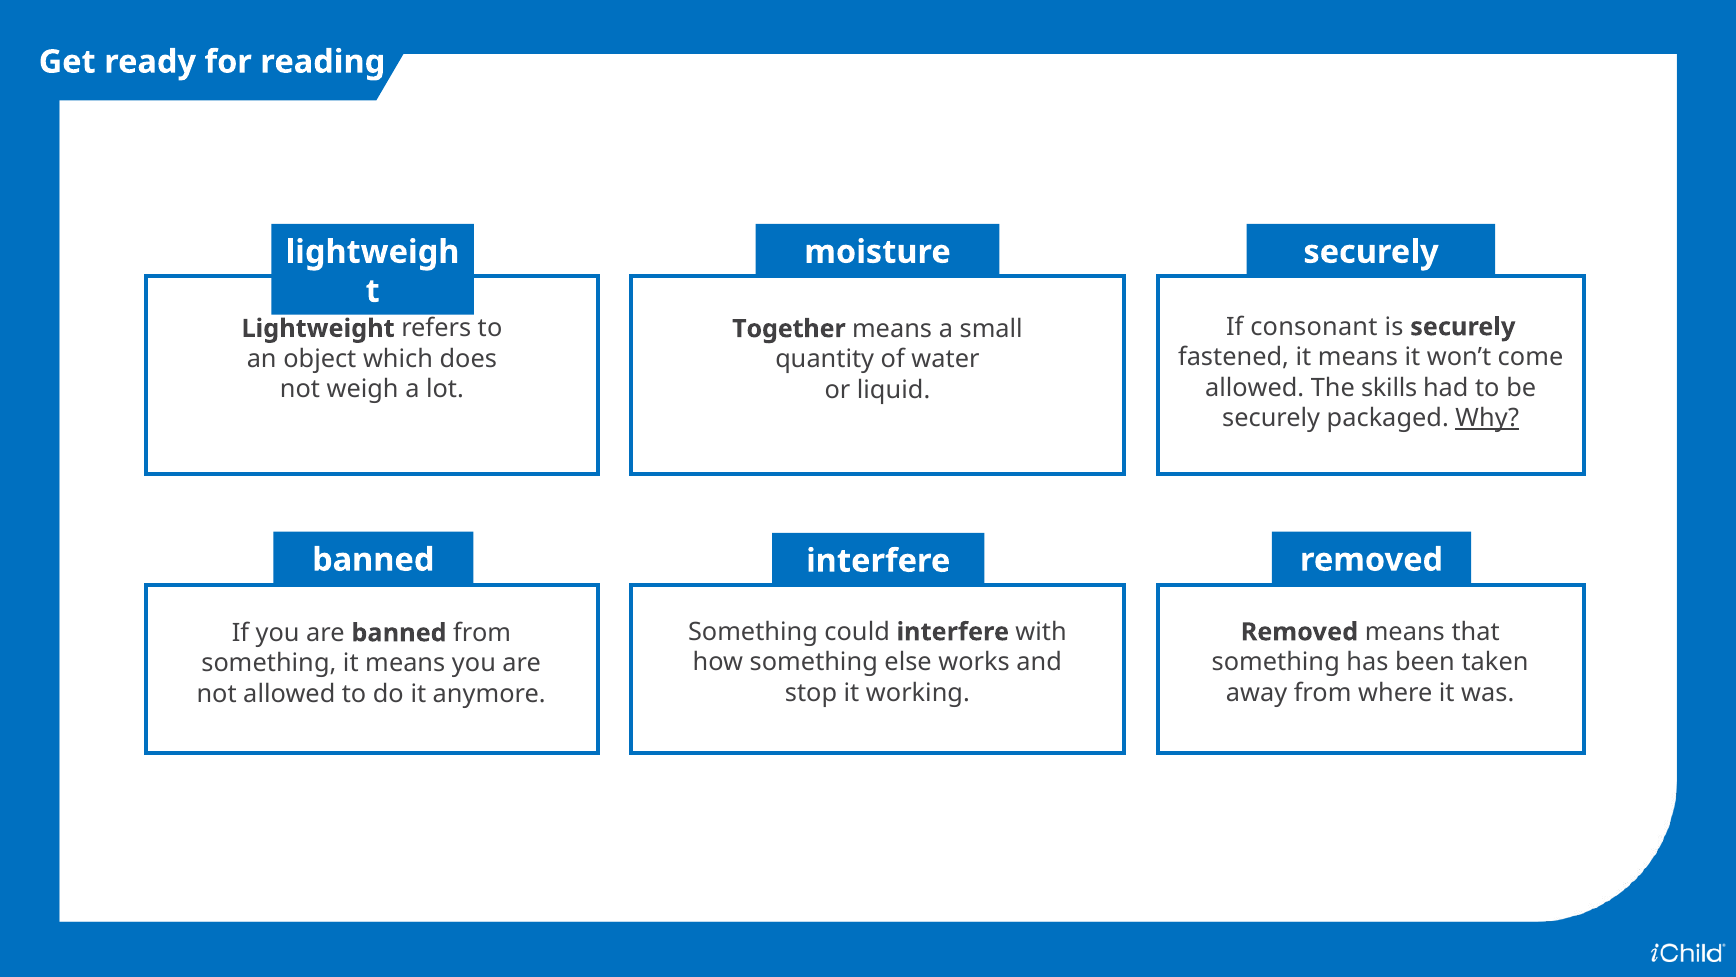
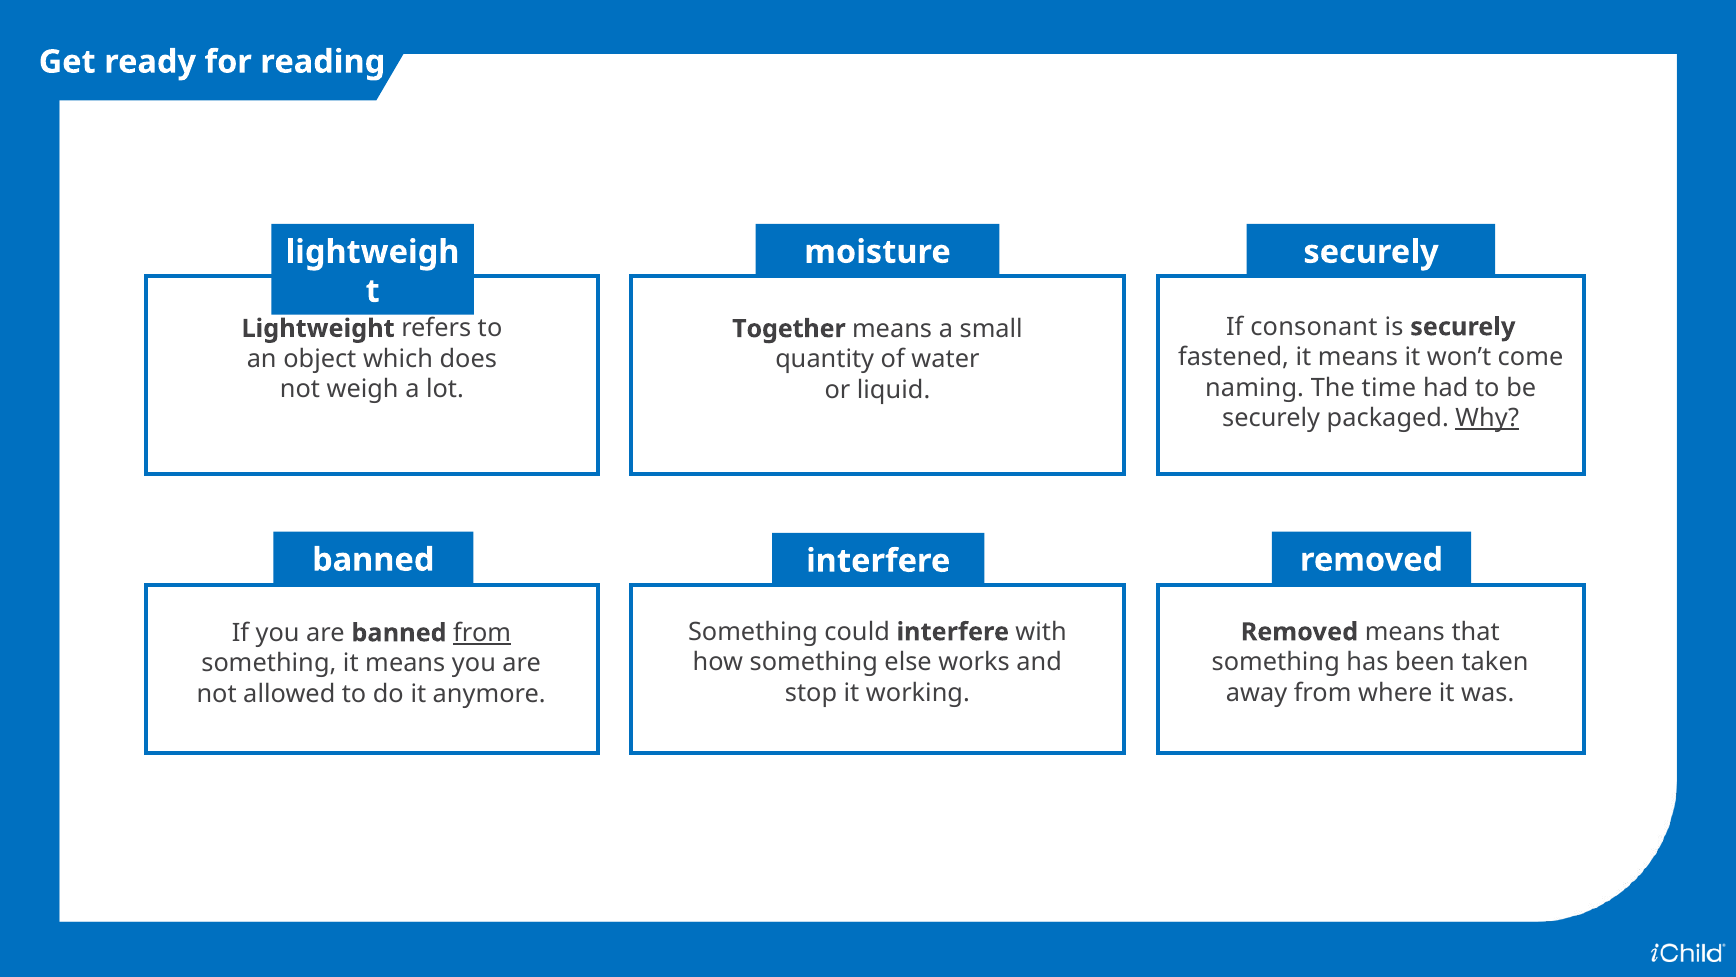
allowed at (1255, 388): allowed -> naming
skills: skills -> time
from at (482, 633) underline: none -> present
